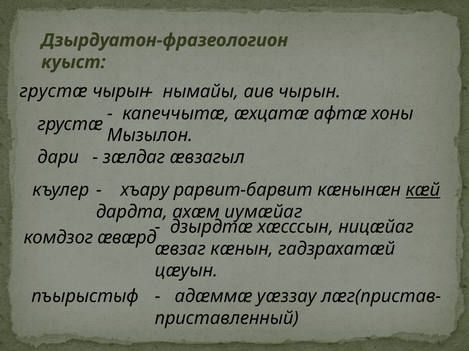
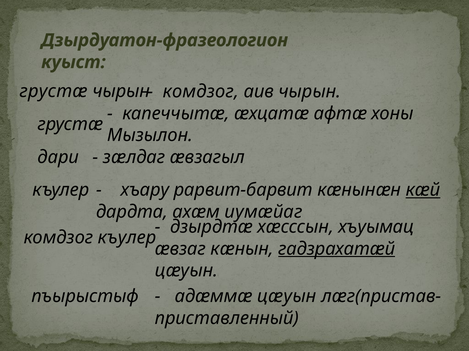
нымайы at (201, 92): нымайы -> комдзог
ницæйаг: ницæйаг -> хъуымац
комдзог æвæрд: æвæрд -> къулер
гадзрахатæй underline: none -> present
адæммæ уæззау: уæззау -> цæуын
